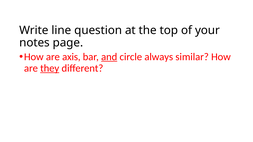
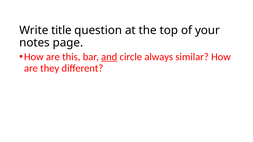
line: line -> title
axis: axis -> this
they underline: present -> none
